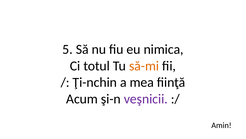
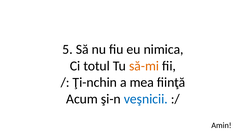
veşnicii colour: purple -> blue
